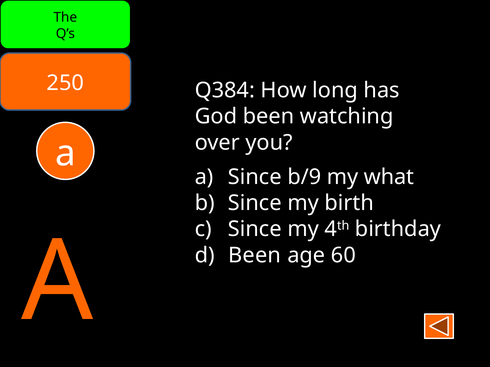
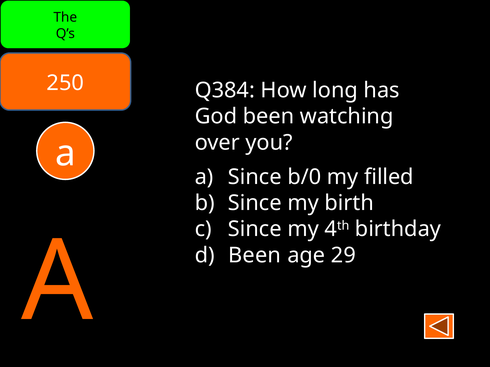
b/9: b/9 -> b/0
what: what -> filled
60: 60 -> 29
